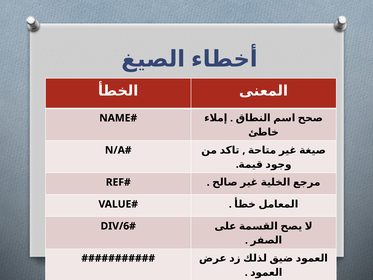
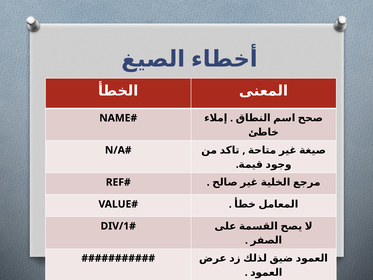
DIV/6: DIV/6 -> DIV/1
